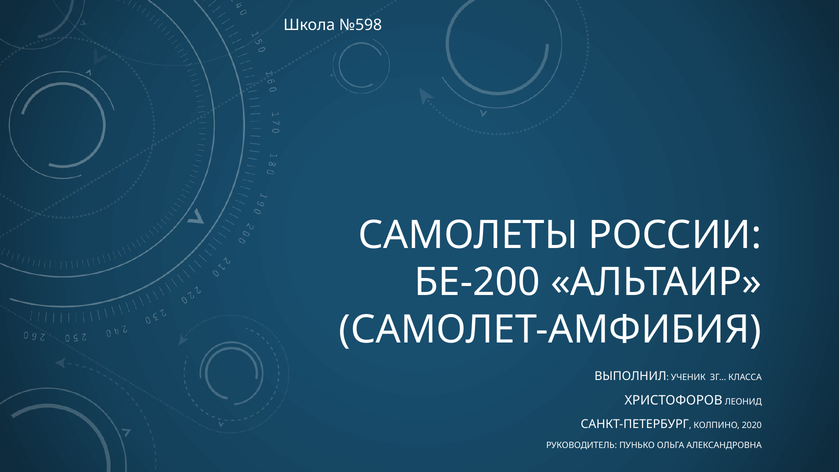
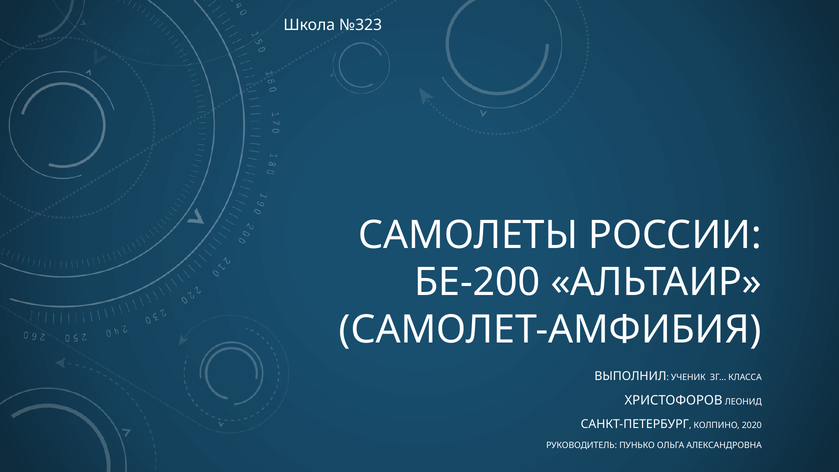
№598: №598 -> №323
